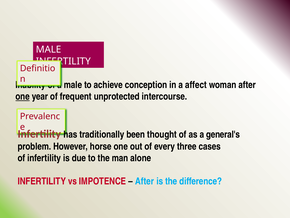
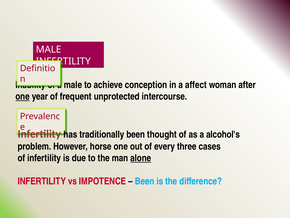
general's: general's -> alcohol's
alone underline: none -> present
After at (145, 181): After -> Been
